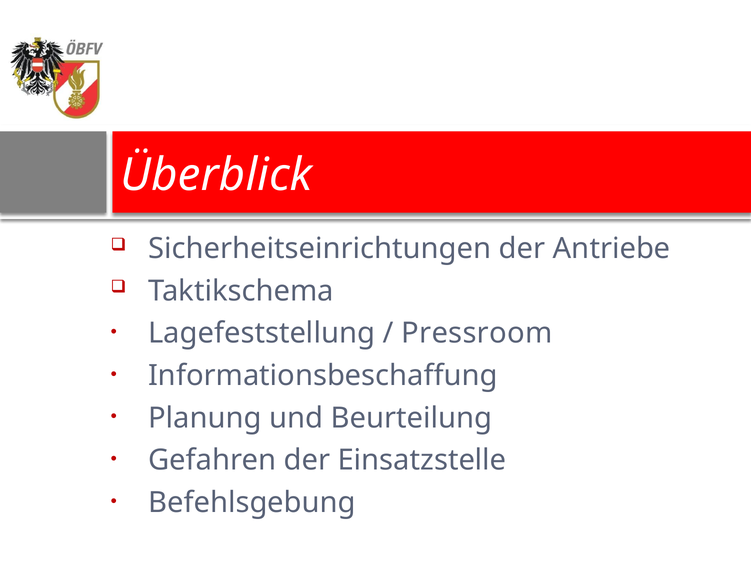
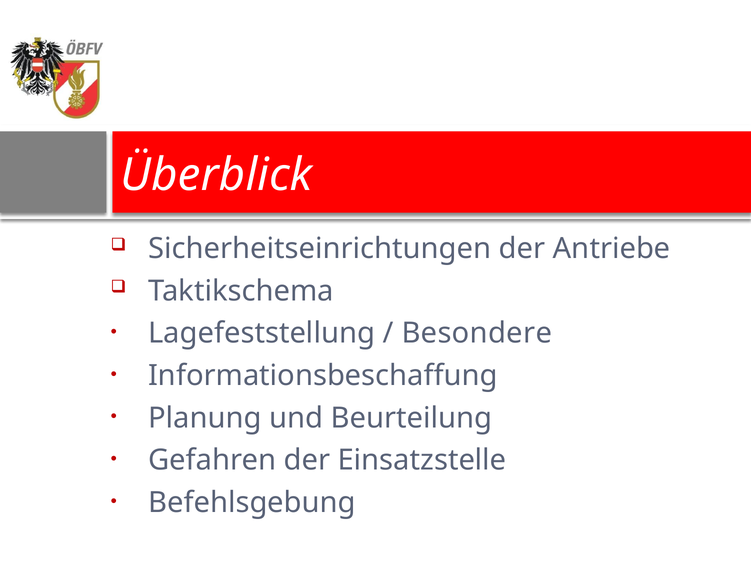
Pressroom: Pressroom -> Besondere
